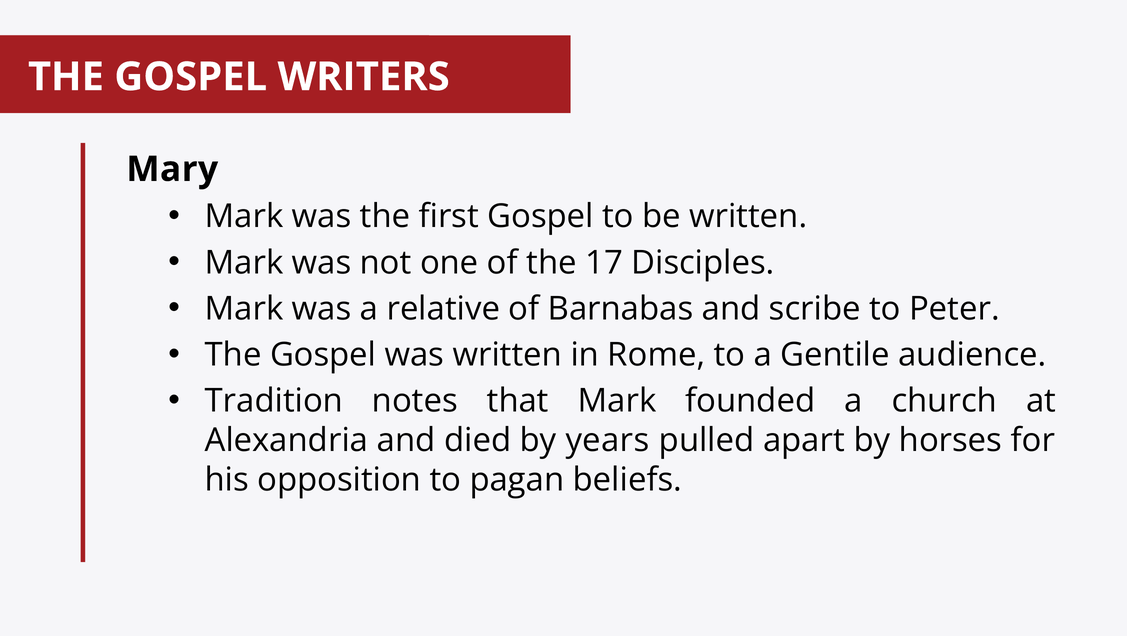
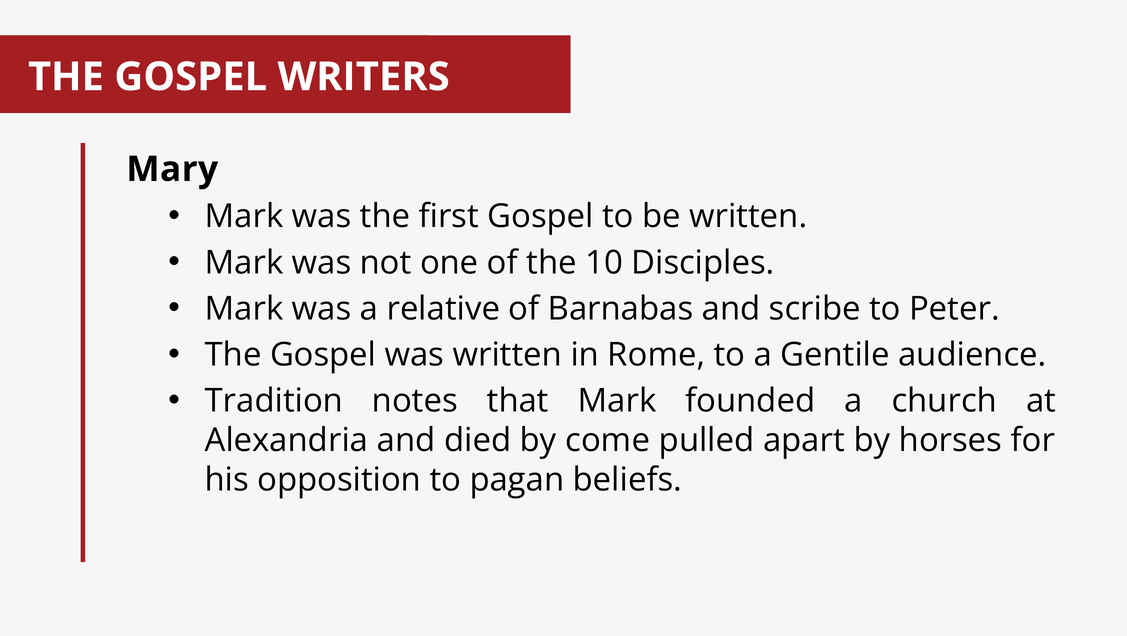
17: 17 -> 10
years: years -> come
